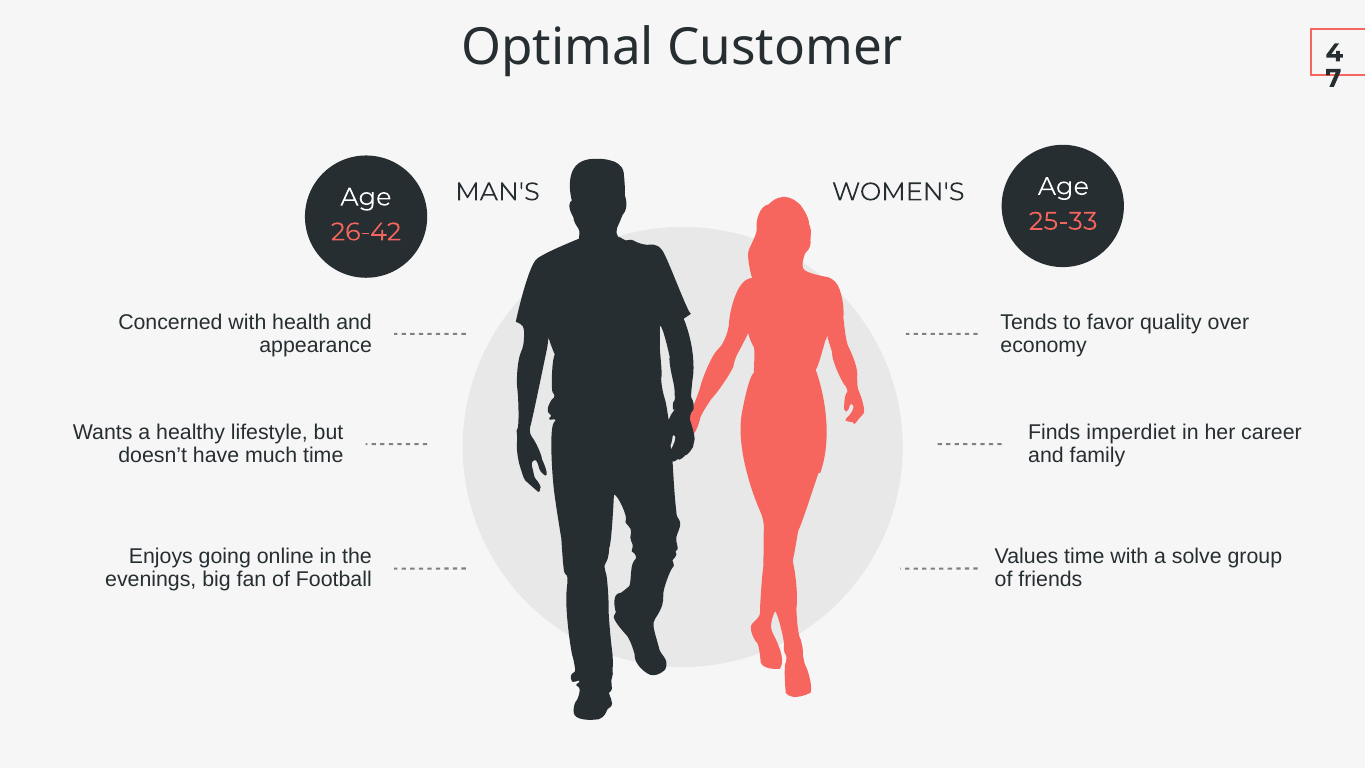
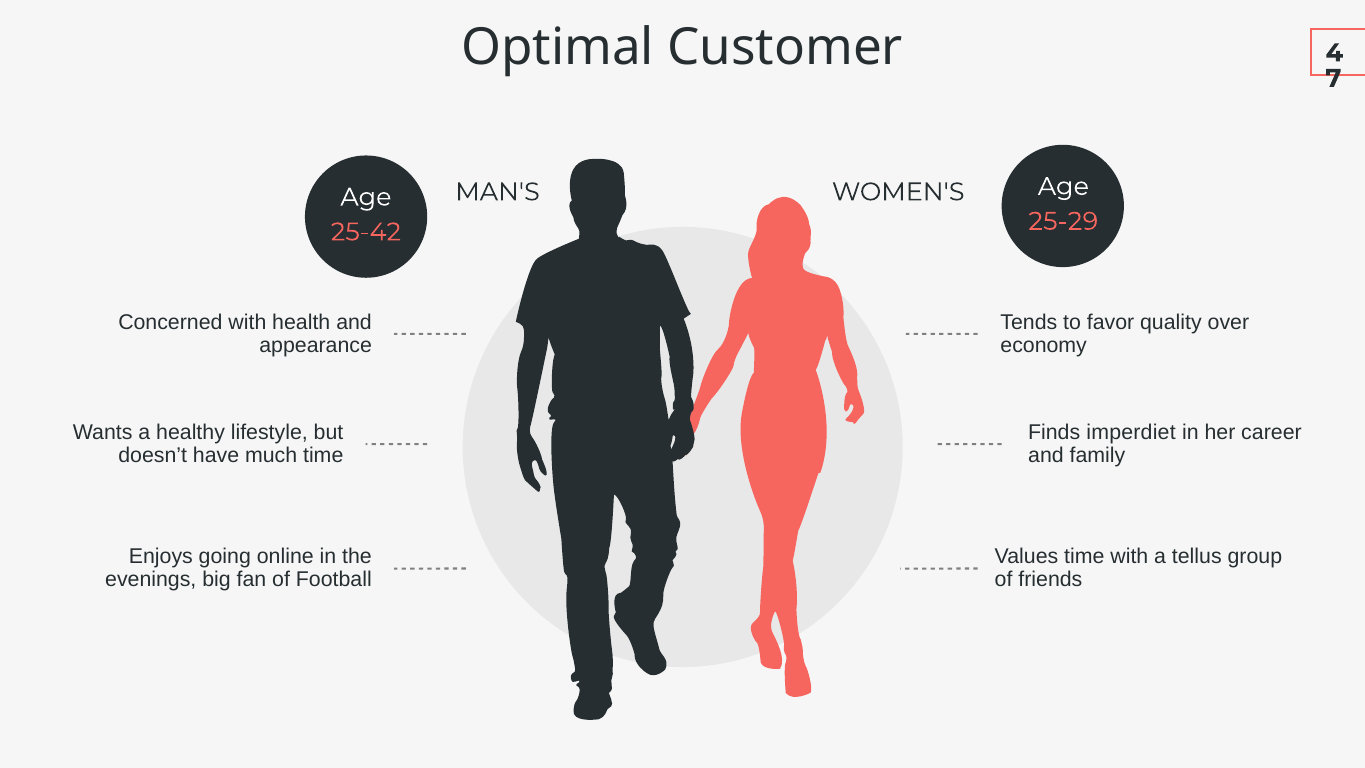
25-33: 25-33 -> 25-29
26-42: 26-42 -> 25-42
solve: solve -> tellus
